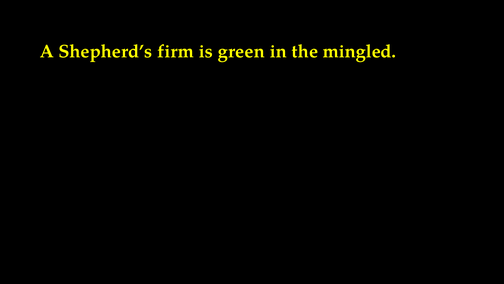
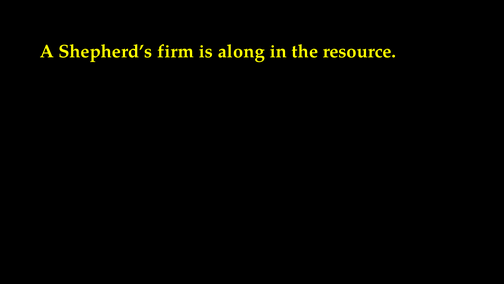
green: green -> along
mingled: mingled -> resource
